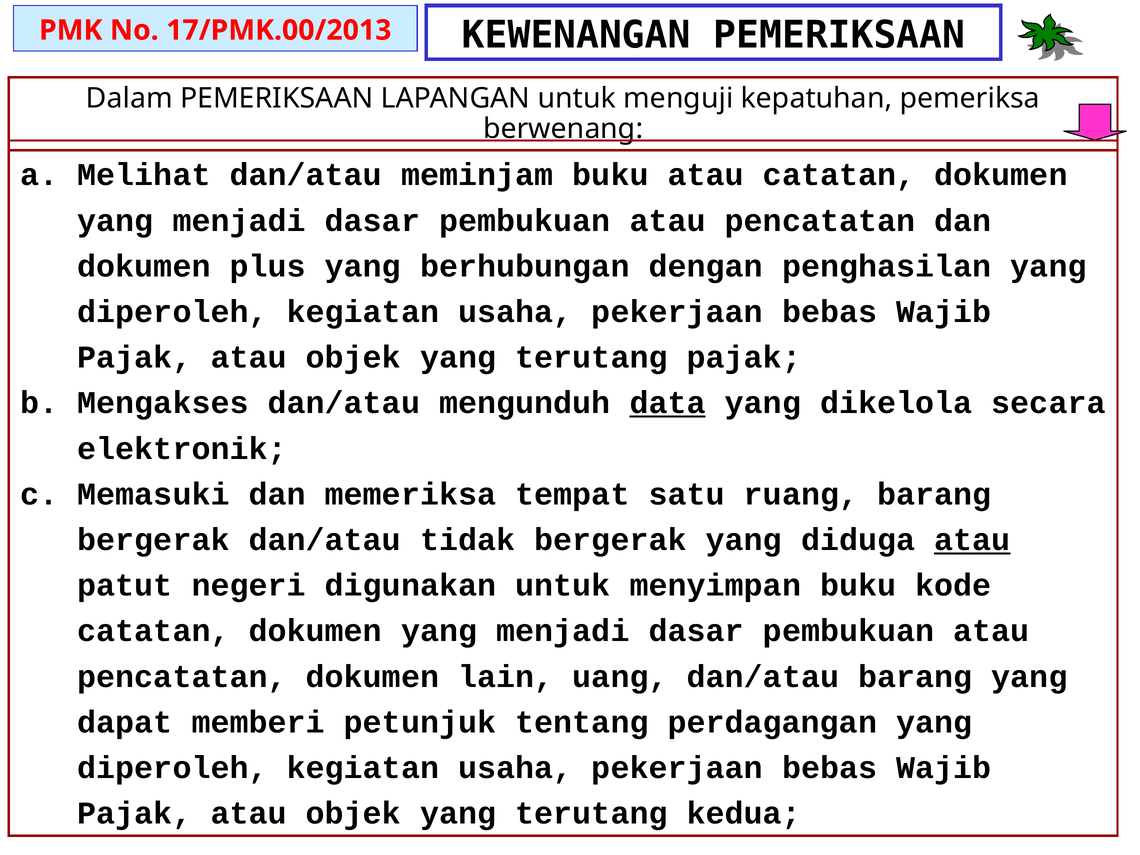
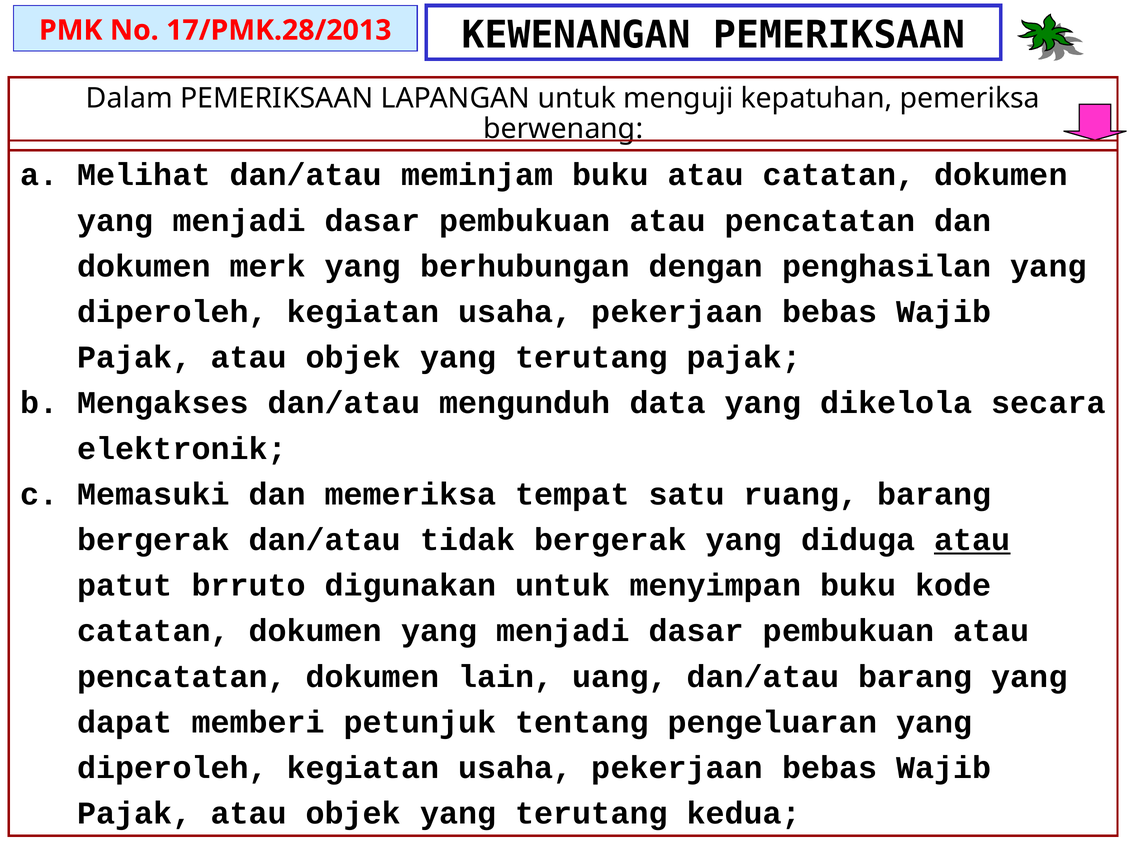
17/PMK.00/2013: 17/PMK.00/2013 -> 17/PMK.28/2013
plus: plus -> merk
data underline: present -> none
negeri: negeri -> brruto
perdagangan: perdagangan -> pengeluaran
